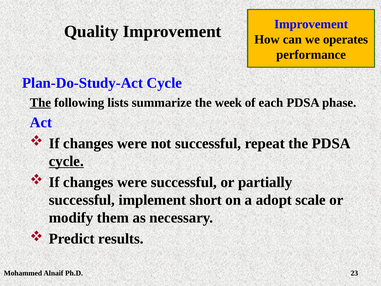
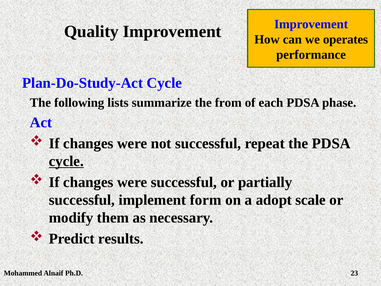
The at (40, 103) underline: present -> none
week: week -> from
short: short -> form
